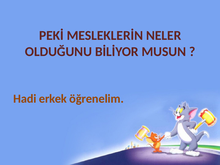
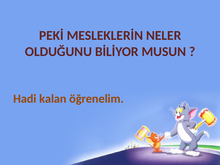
erkek: erkek -> kalan
